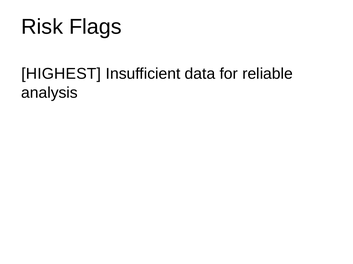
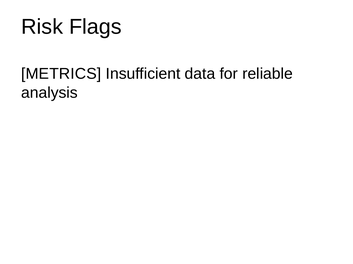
HIGHEST: HIGHEST -> METRICS
